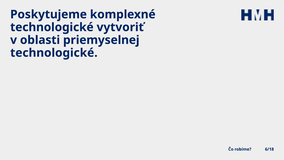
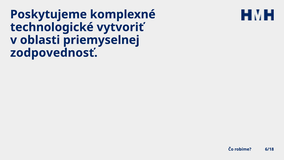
technologické at (54, 53): technologické -> zodpovednosť
